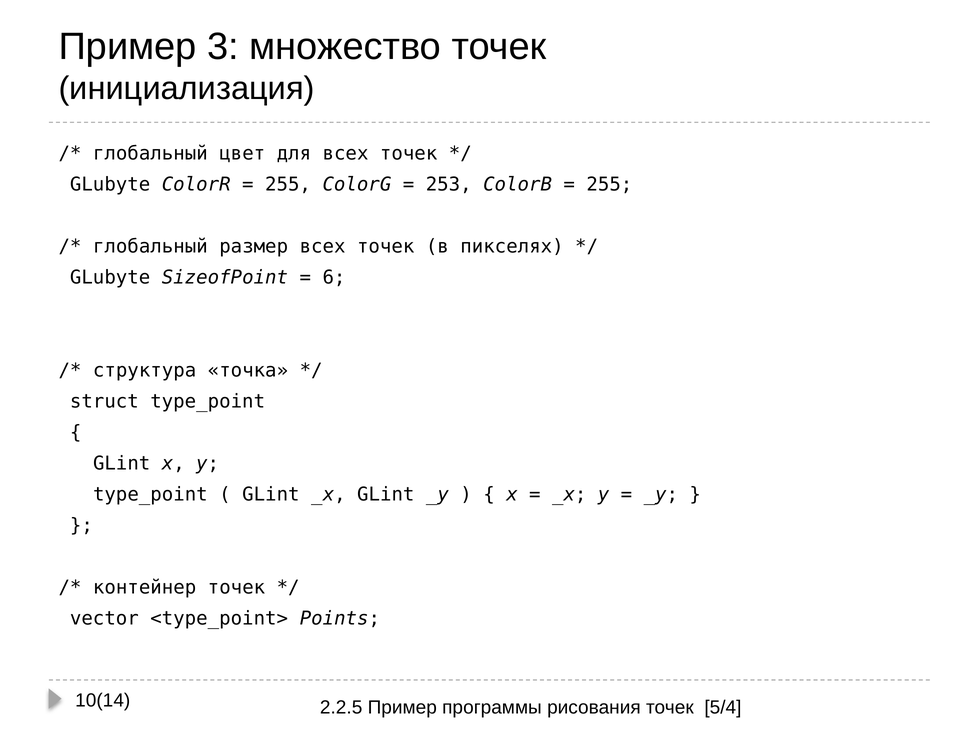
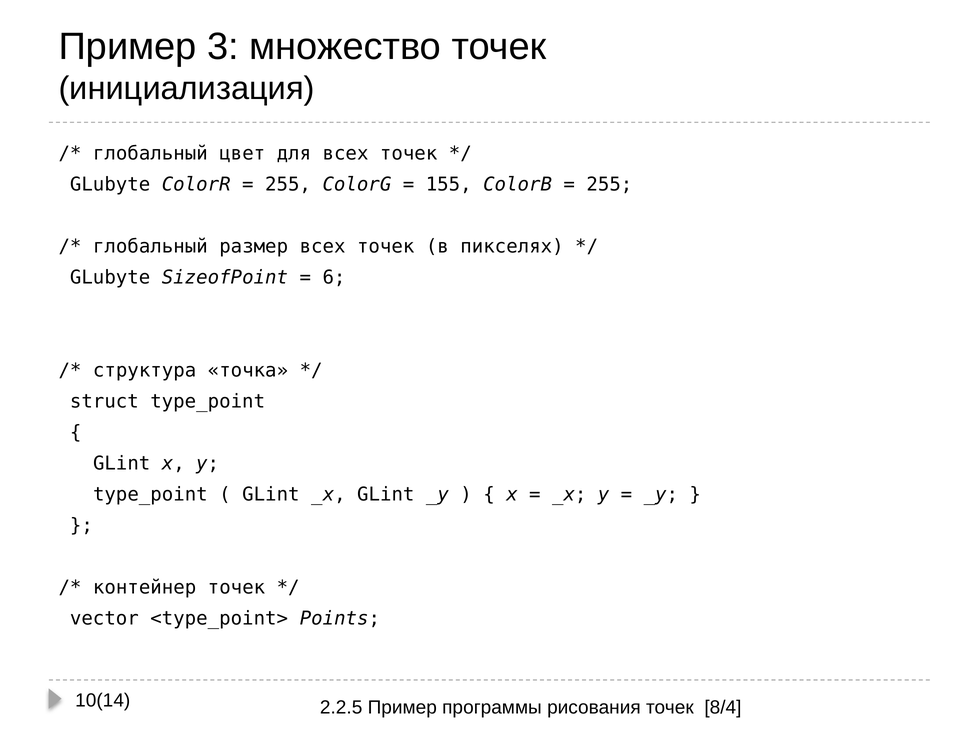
253: 253 -> 155
5/4: 5/4 -> 8/4
